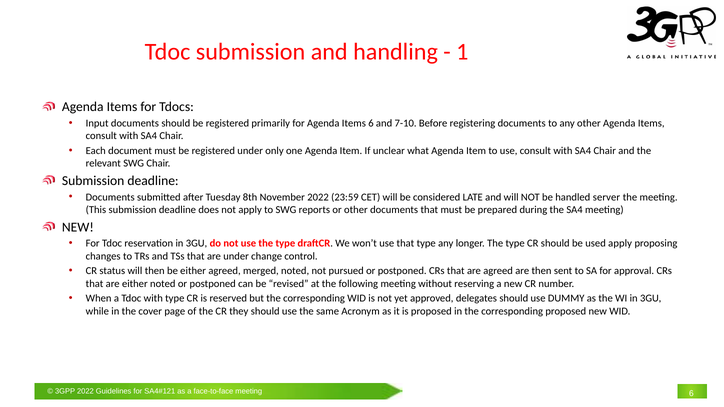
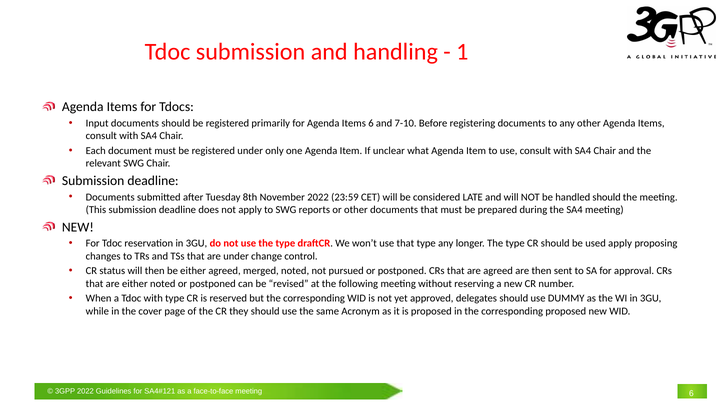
handled server: server -> should
